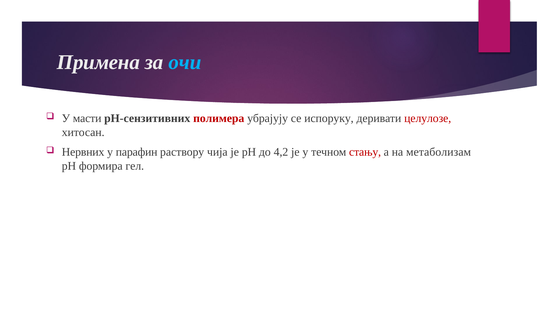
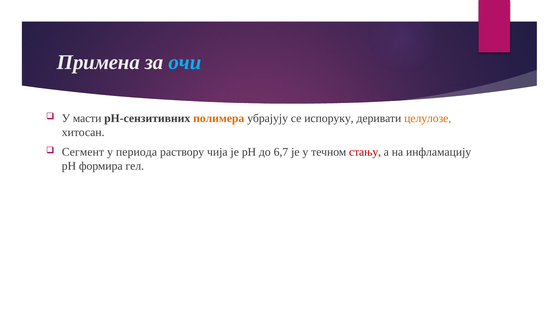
полимера colour: red -> orange
целулозе colour: red -> orange
Нервних: Нервних -> Сегмент
парафин: парафин -> периода
4,2: 4,2 -> 6,7
метаболизам: метаболизам -> инфламацију
